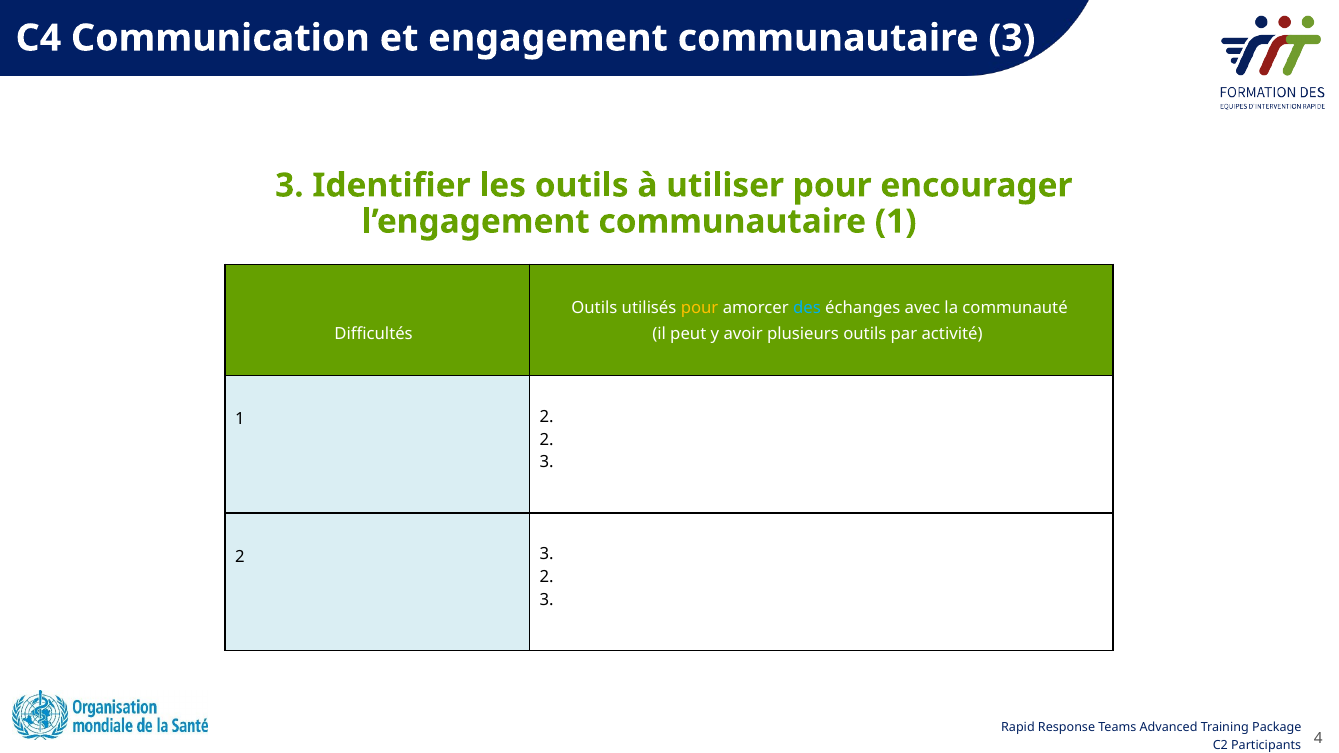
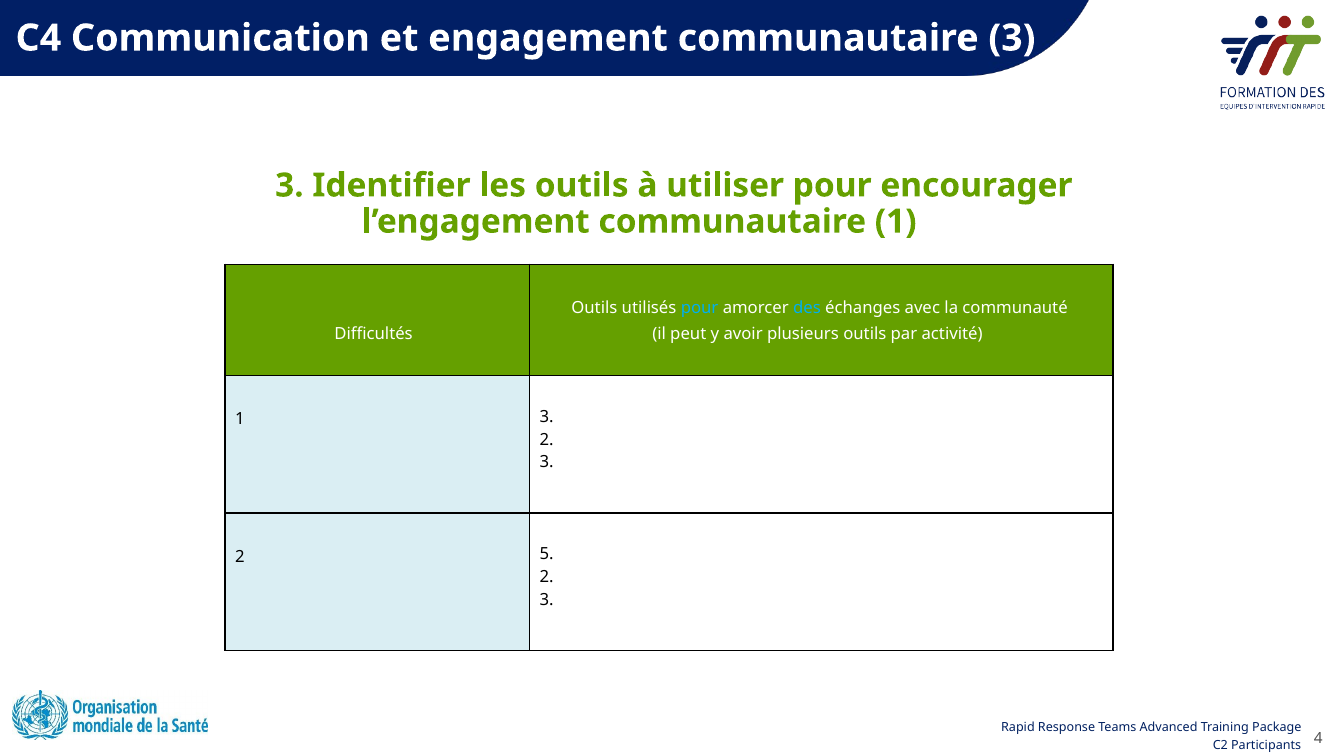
pour at (700, 308) colour: yellow -> light blue
1 2: 2 -> 3
3 at (547, 555): 3 -> 5
